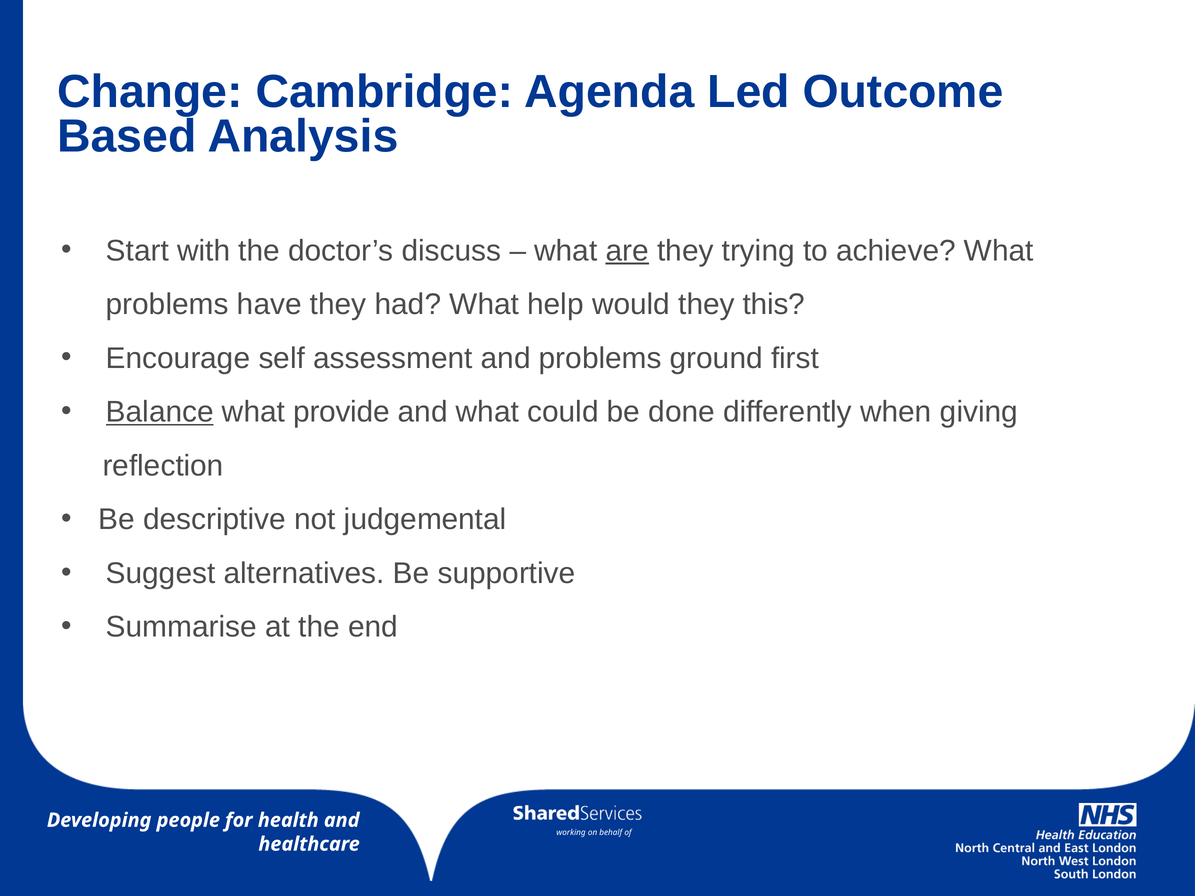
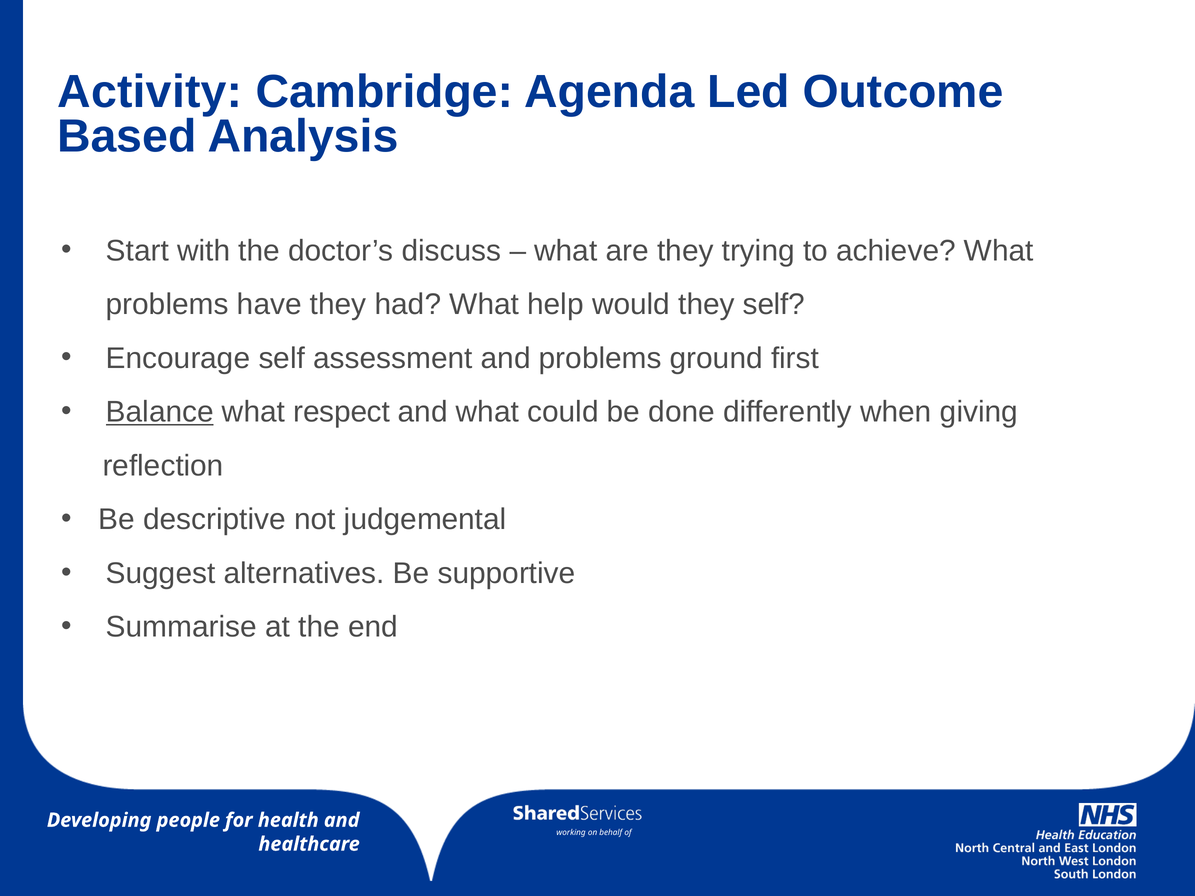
Change: Change -> Activity
are underline: present -> none
they this: this -> self
provide: provide -> respect
